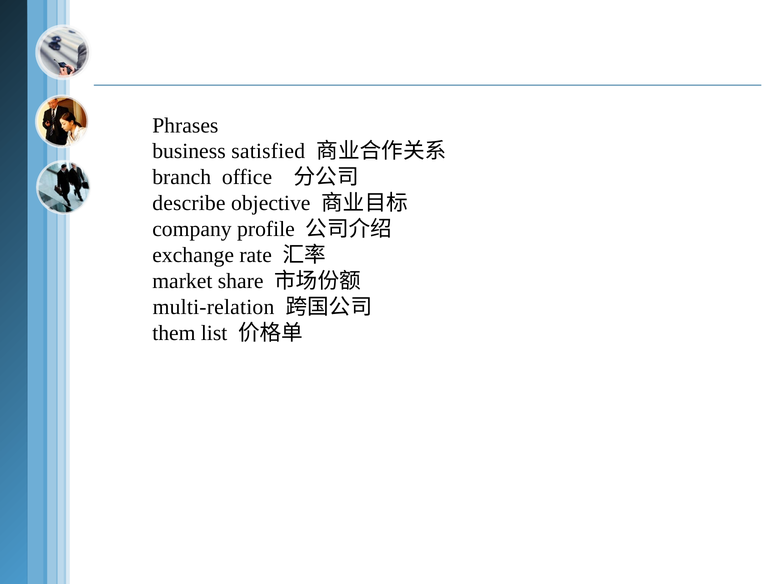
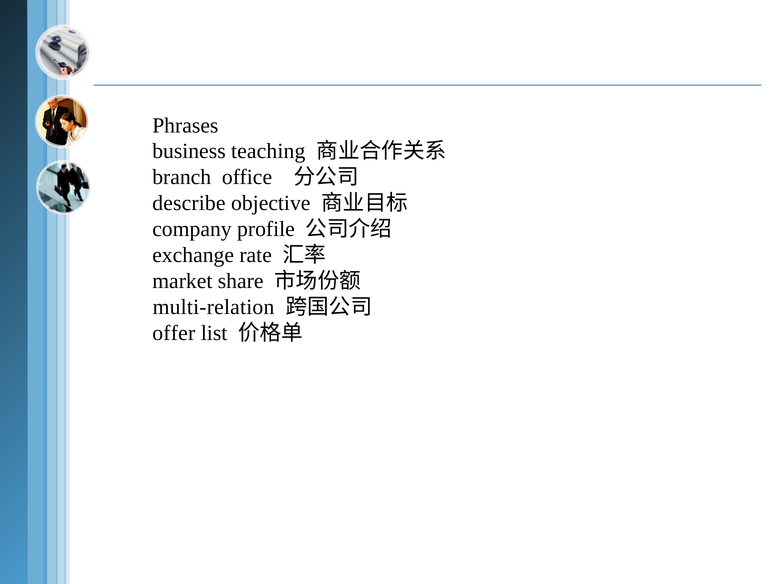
satisfied: satisfied -> teaching
them: them -> offer
